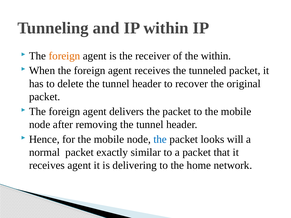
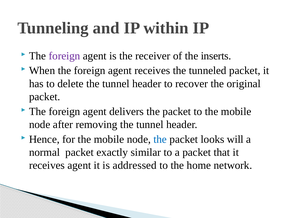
foreign at (64, 56) colour: orange -> purple
the within: within -> inserts
delivering: delivering -> addressed
